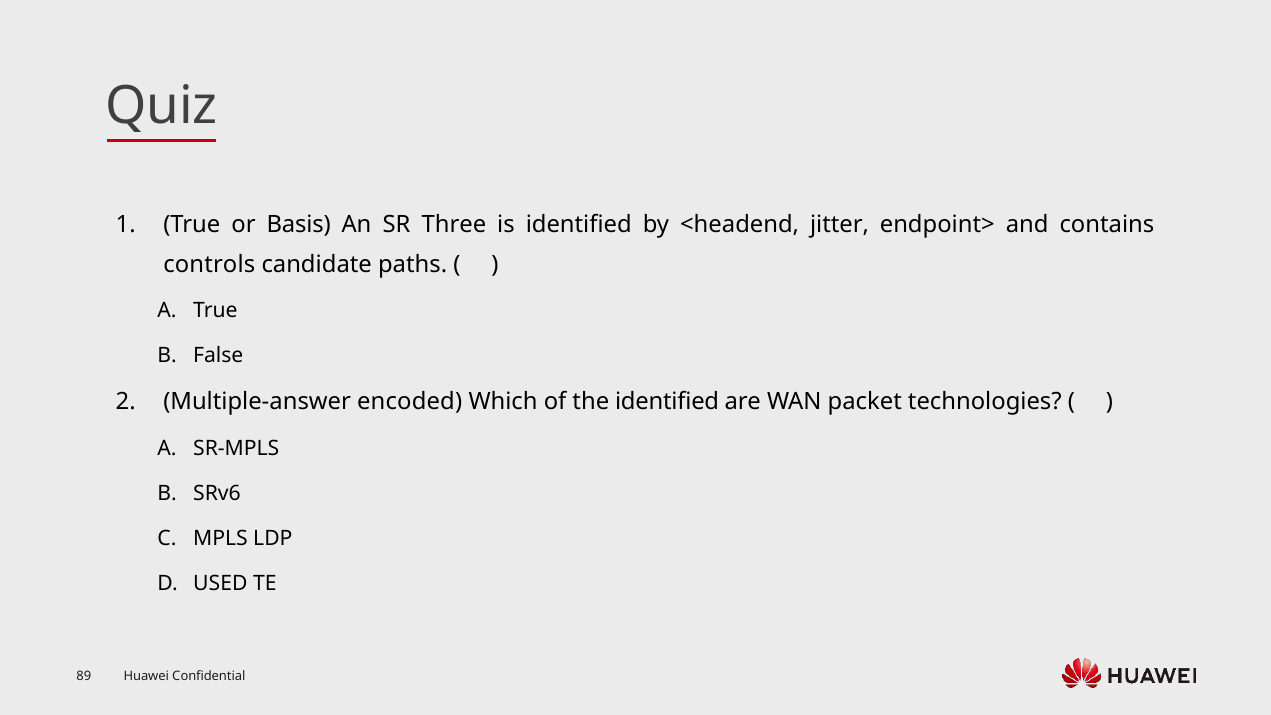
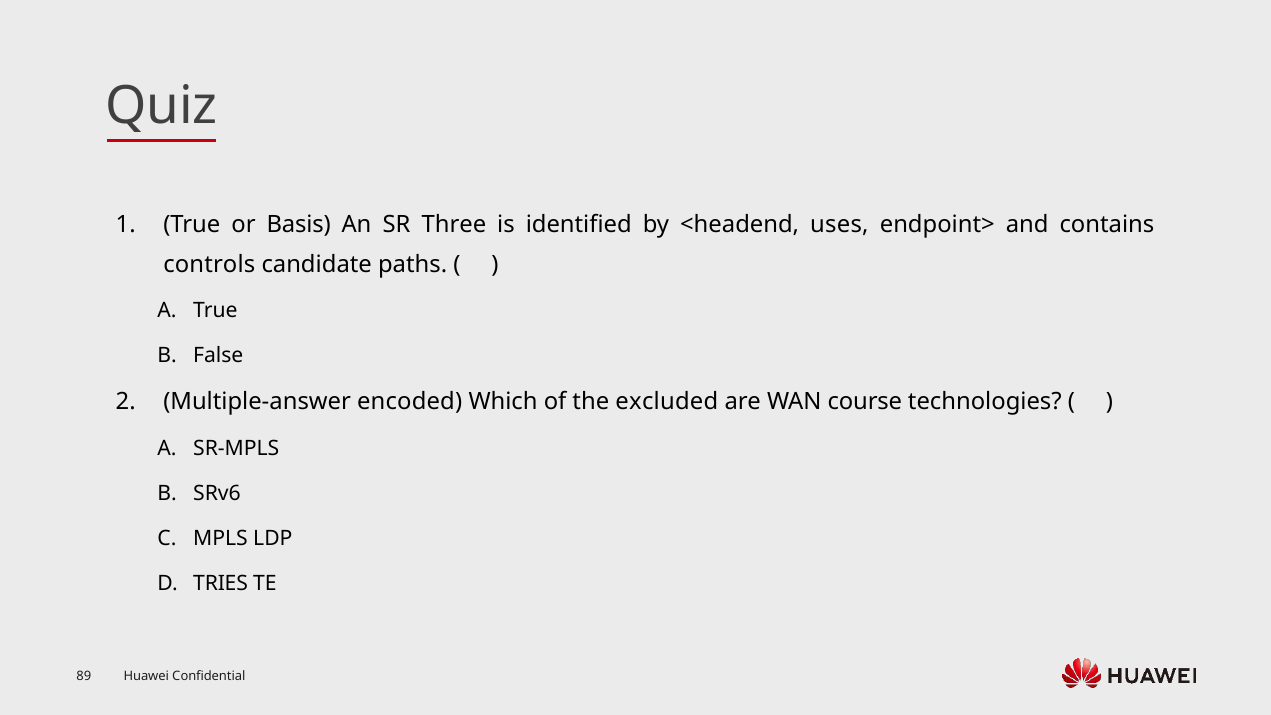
jitter: jitter -> uses
the identified: identified -> excluded
packet: packet -> course
USED: USED -> TRIES
